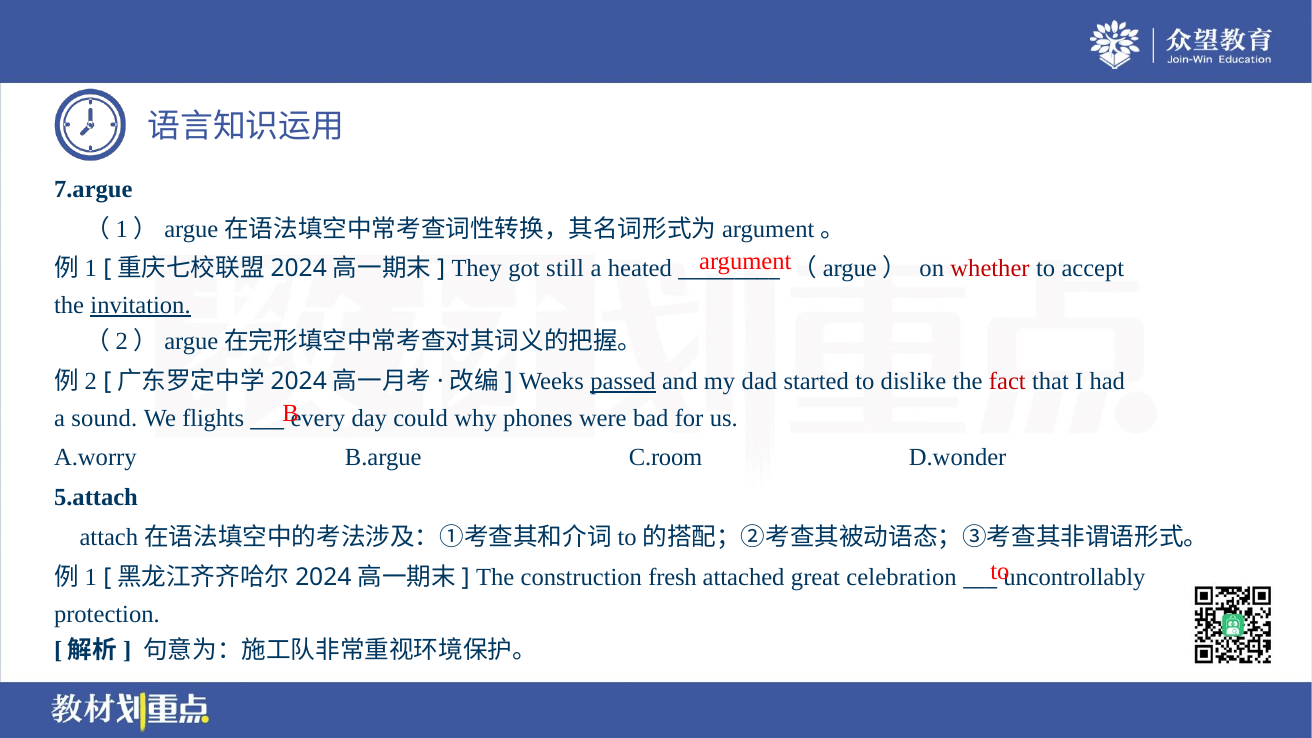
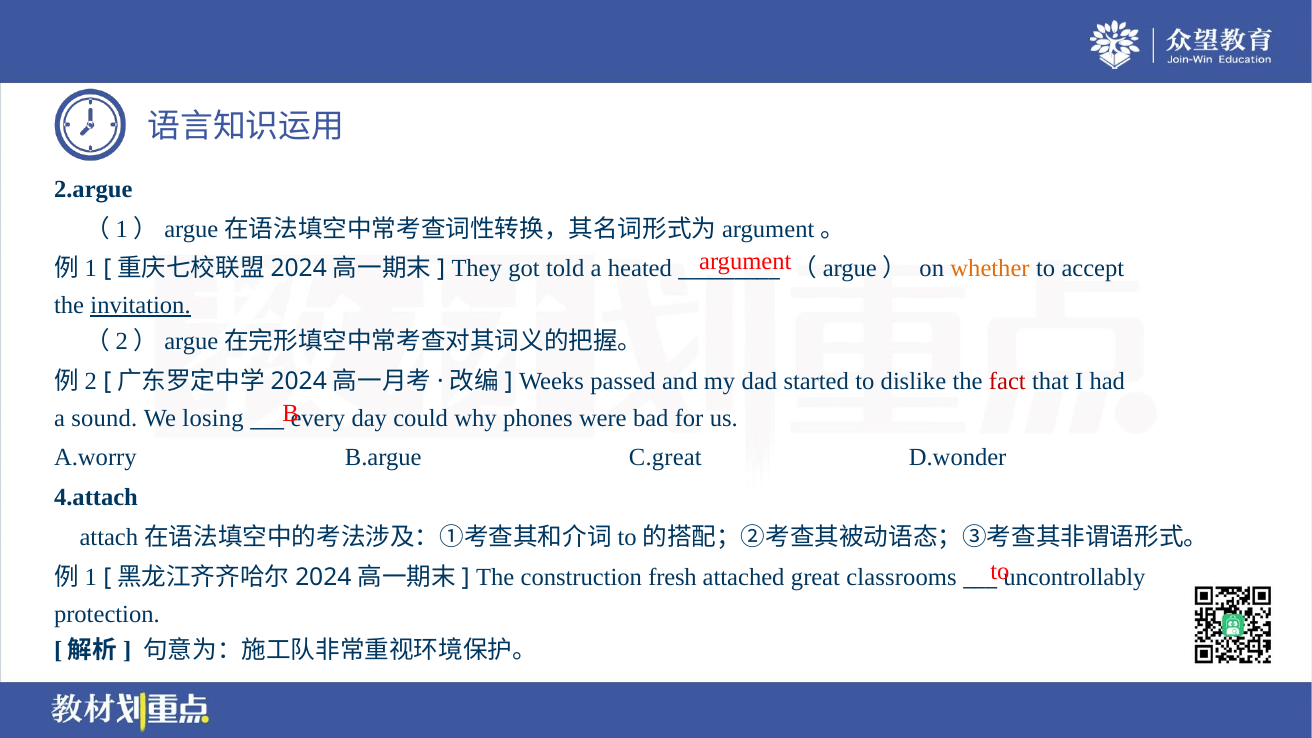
7.argue: 7.argue -> 2.argue
still: still -> told
whether colour: red -> orange
passed underline: present -> none
flights: flights -> losing
C.room: C.room -> C.great
5.attach: 5.attach -> 4.attach
celebration: celebration -> classrooms
